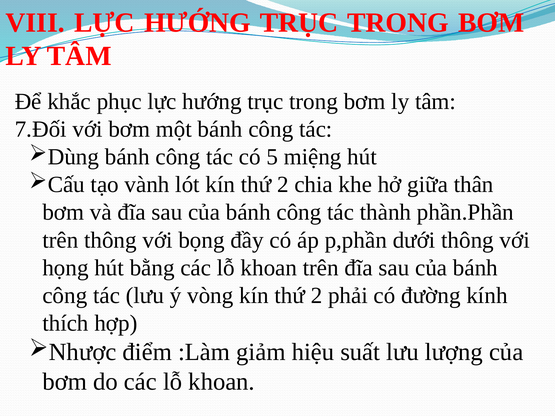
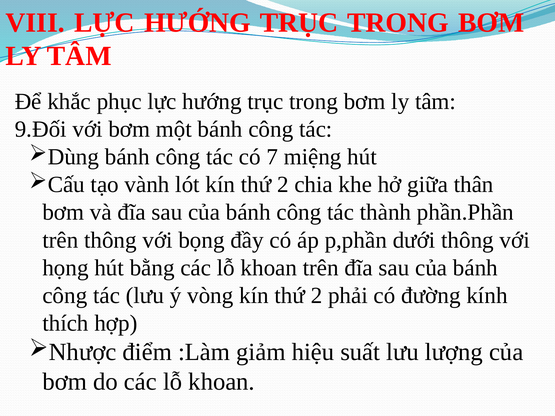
7.Đối: 7.Đối -> 9.Đối
5: 5 -> 7
